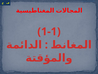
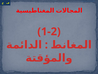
1-1: 1-1 -> 1-2
